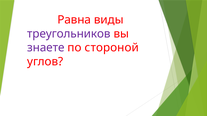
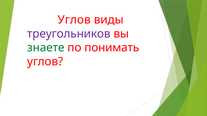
Равна at (74, 20): Равна -> Углов
знаете colour: purple -> green
стороной: стороной -> понимать
